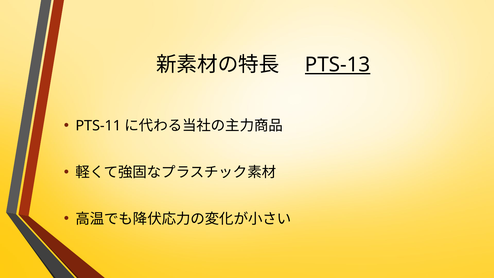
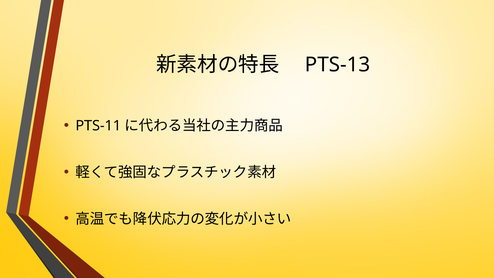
PTS-13 underline: present -> none
